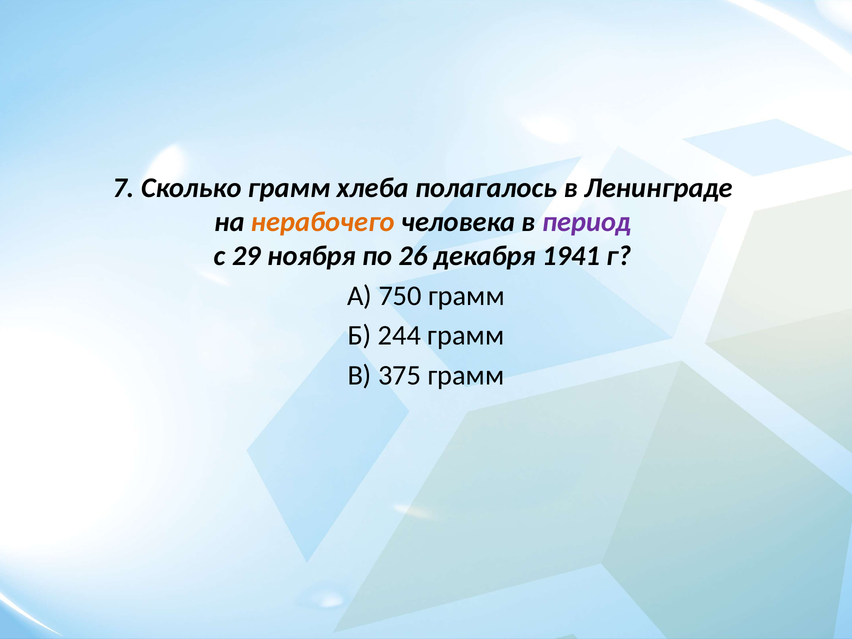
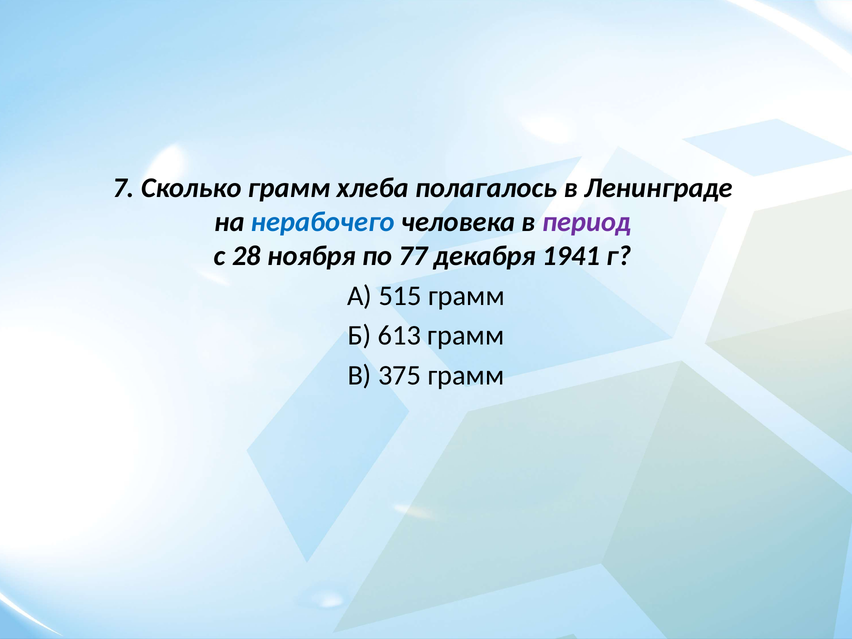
нерабочего colour: orange -> blue
29: 29 -> 28
26: 26 -> 77
750: 750 -> 515
244: 244 -> 613
